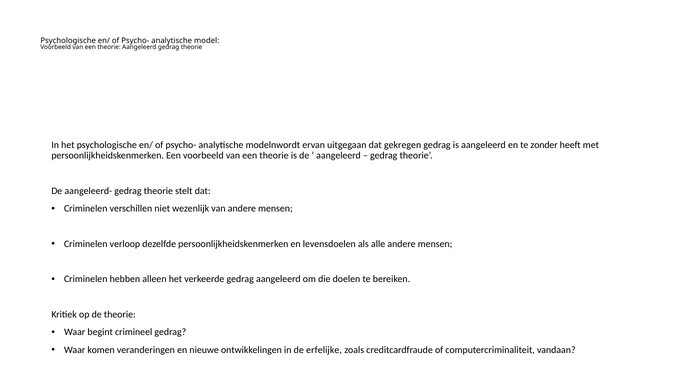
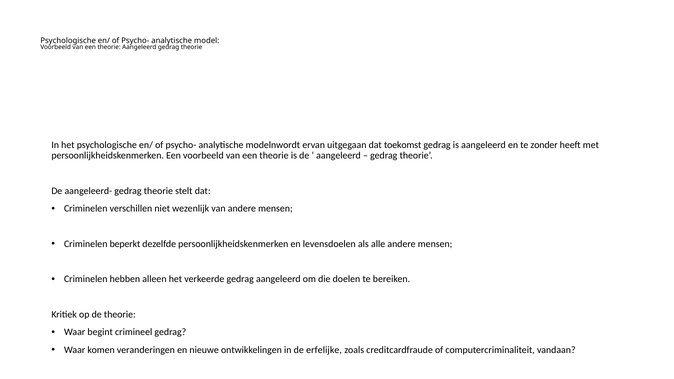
gekregen: gekregen -> toekomst
verloop: verloop -> beperkt
